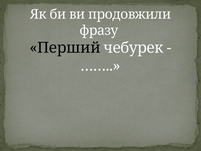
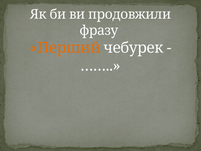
Перший colour: black -> orange
